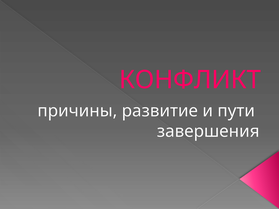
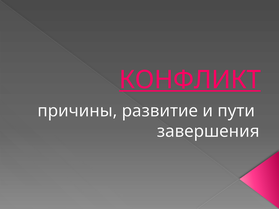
КОНФЛИКТ underline: none -> present
